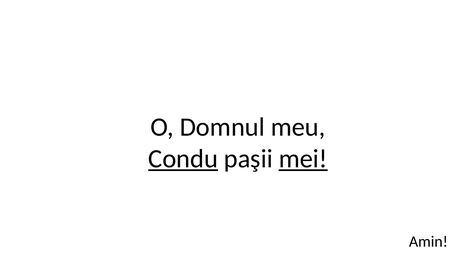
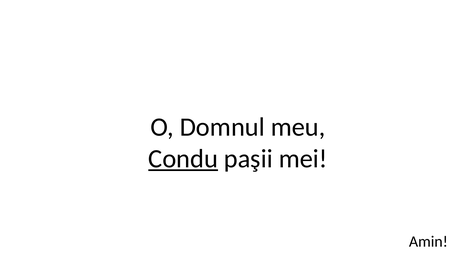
mei underline: present -> none
